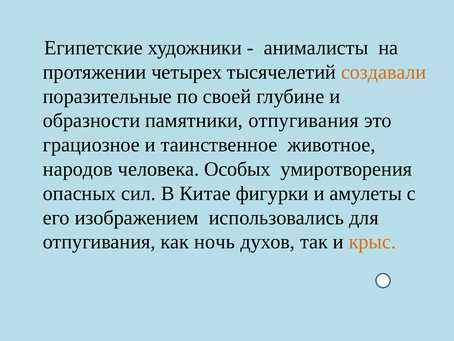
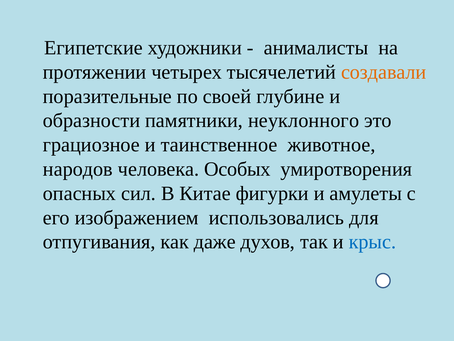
памятники отпугивания: отпугивания -> неуклонного
ночь: ночь -> даже
крыс colour: orange -> blue
